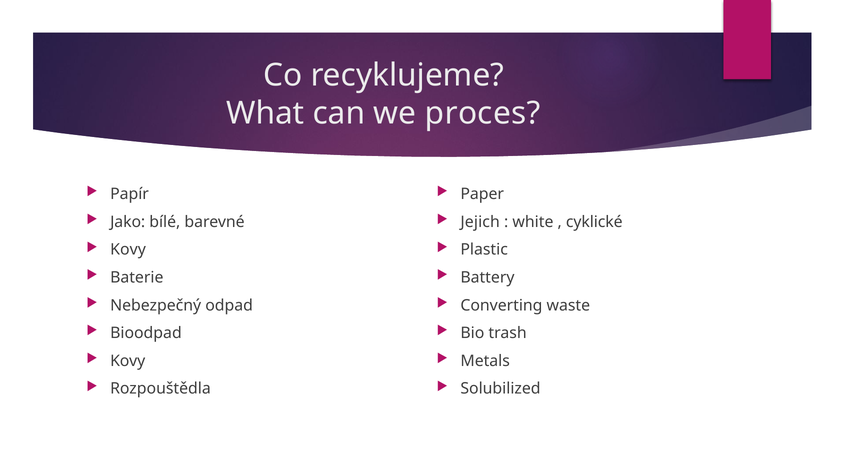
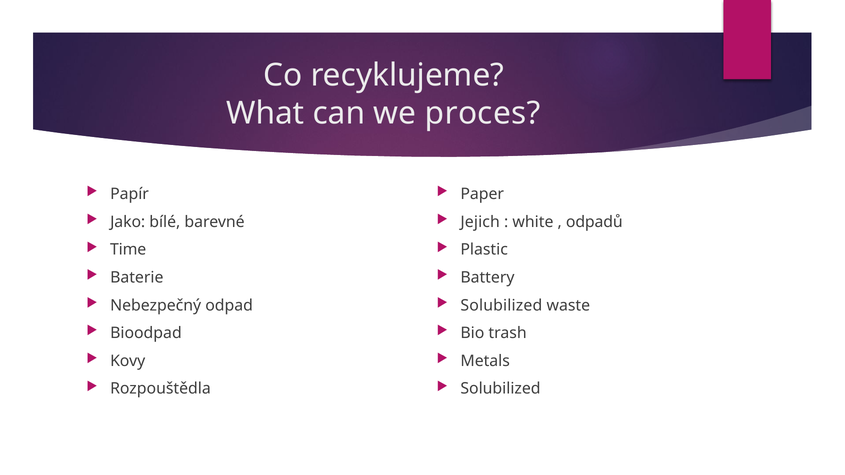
cyklické: cyklické -> odpadů
Kovy at (128, 250): Kovy -> Time
Converting at (501, 306): Converting -> Solubilized
